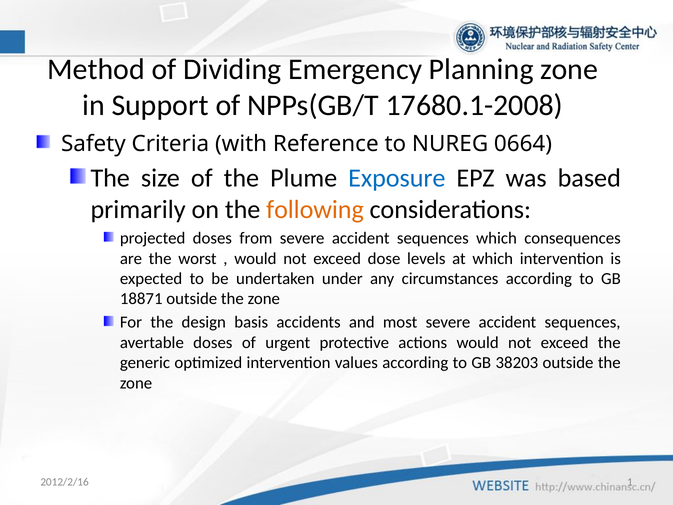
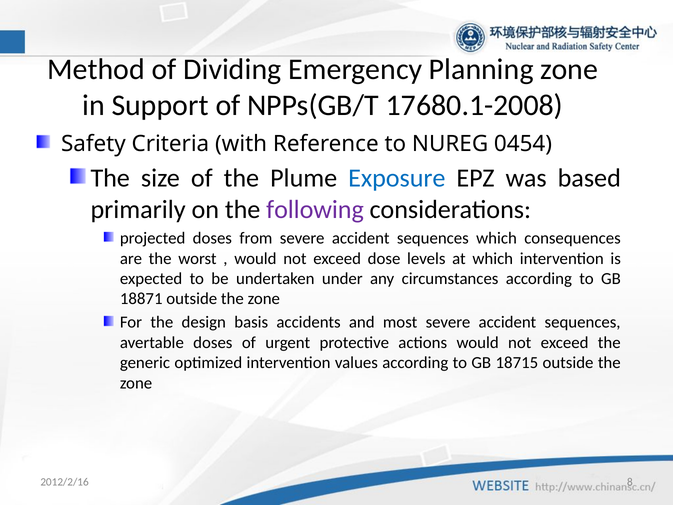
0664: 0664 -> 0454
following colour: orange -> purple
38203: 38203 -> 18715
1: 1 -> 8
